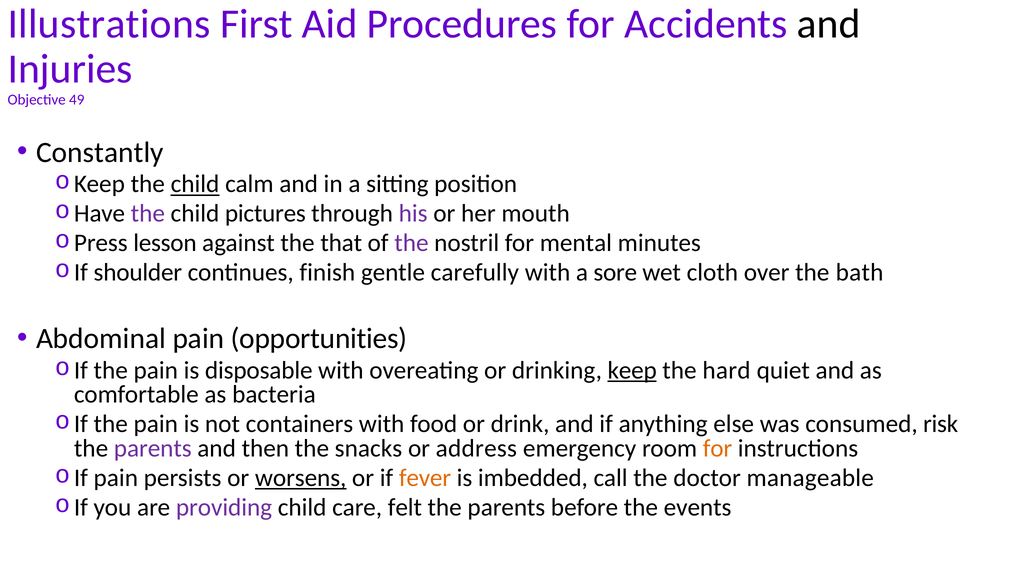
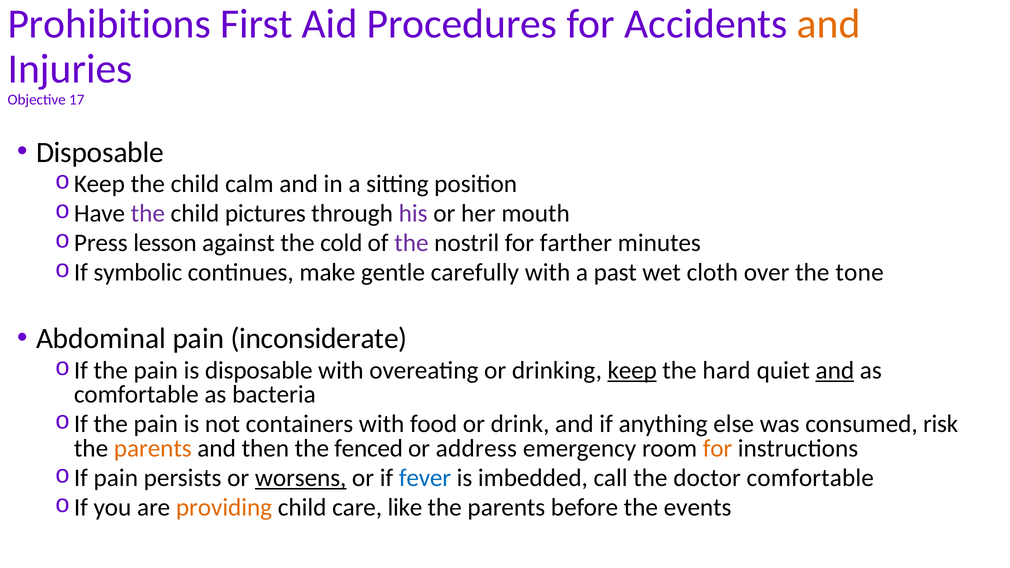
Illustrations: Illustrations -> Prohibitions
and at (829, 24) colour: black -> orange
49: 49 -> 17
Constantly at (100, 153): Constantly -> Disposable
child at (195, 184) underline: present -> none
that: that -> cold
mental: mental -> farther
shoulder: shoulder -> symbolic
finish: finish -> make
sore: sore -> past
bath: bath -> tone
opportunities: opportunities -> inconsiderate
and at (835, 370) underline: none -> present
parents at (153, 448) colour: purple -> orange
snacks: snacks -> fenced
fever colour: orange -> blue
doctor manageable: manageable -> comfortable
providing colour: purple -> orange
felt: felt -> like
